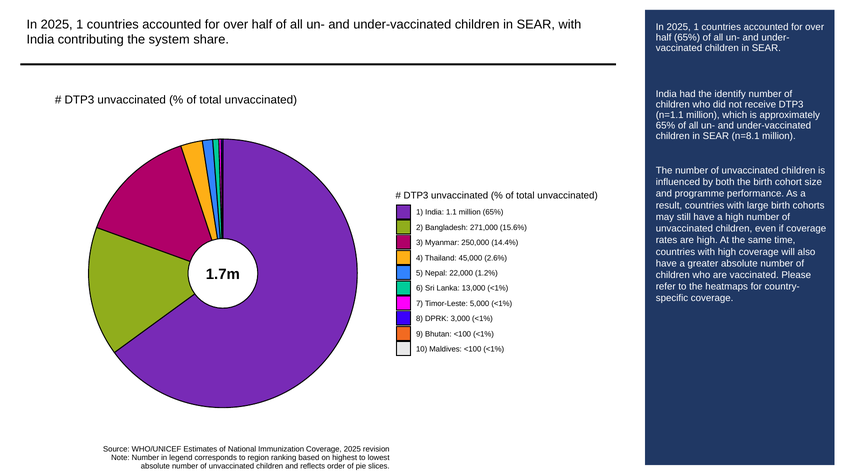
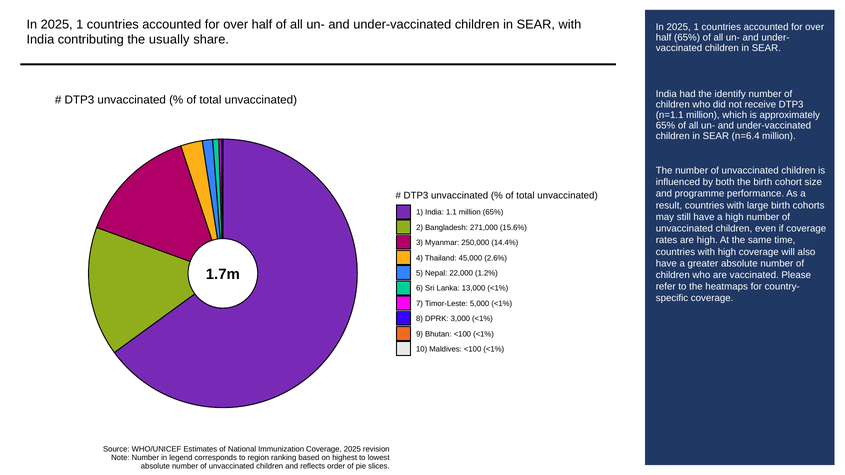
system: system -> usually
n=8.1: n=8.1 -> n=6.4
